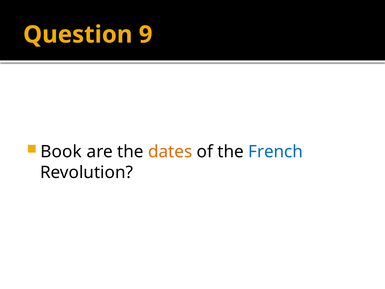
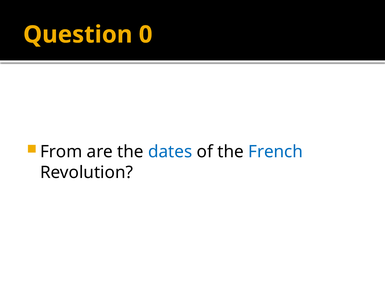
9: 9 -> 0
Book: Book -> From
dates colour: orange -> blue
